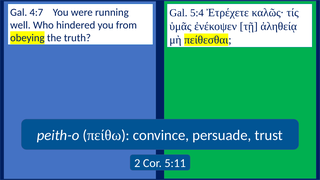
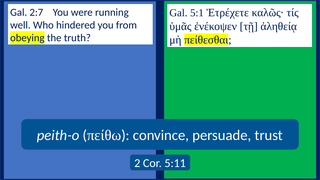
4:7: 4:7 -> 2:7
5:4: 5:4 -> 5:1
